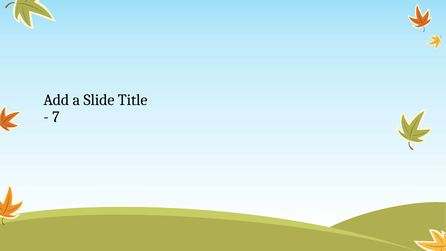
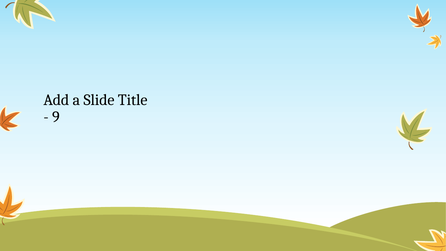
7: 7 -> 9
